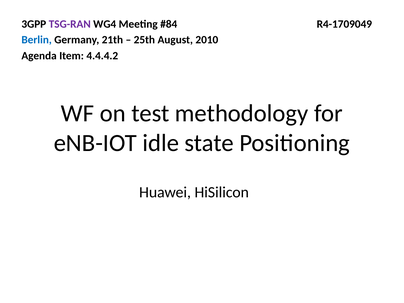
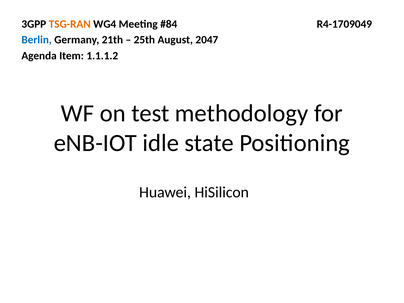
TSG-RAN colour: purple -> orange
2010: 2010 -> 2047
4.4.4.2: 4.4.4.2 -> 1.1.1.2
